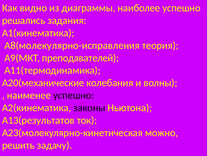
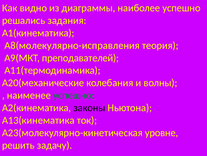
успешно at (74, 95) colour: black -> green
А13(результатов: А13(результатов -> А13(кинематика
можно: можно -> уровне
